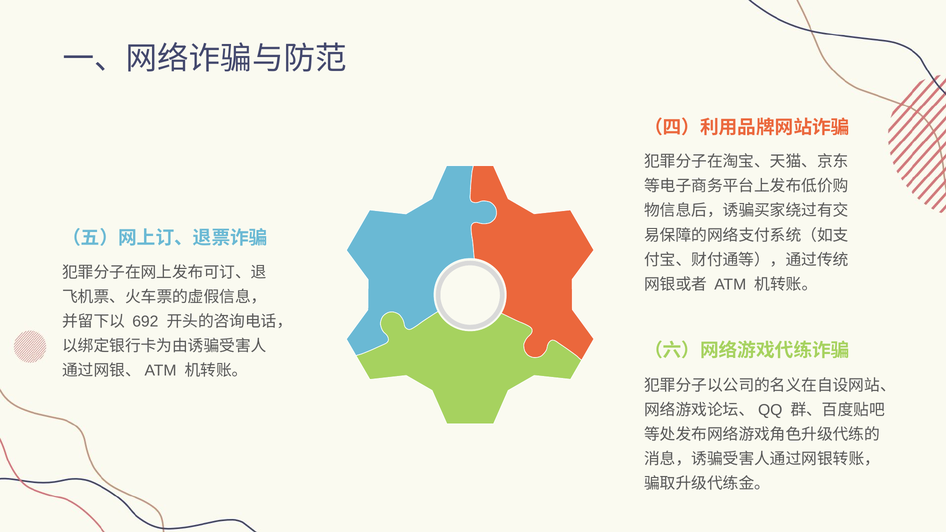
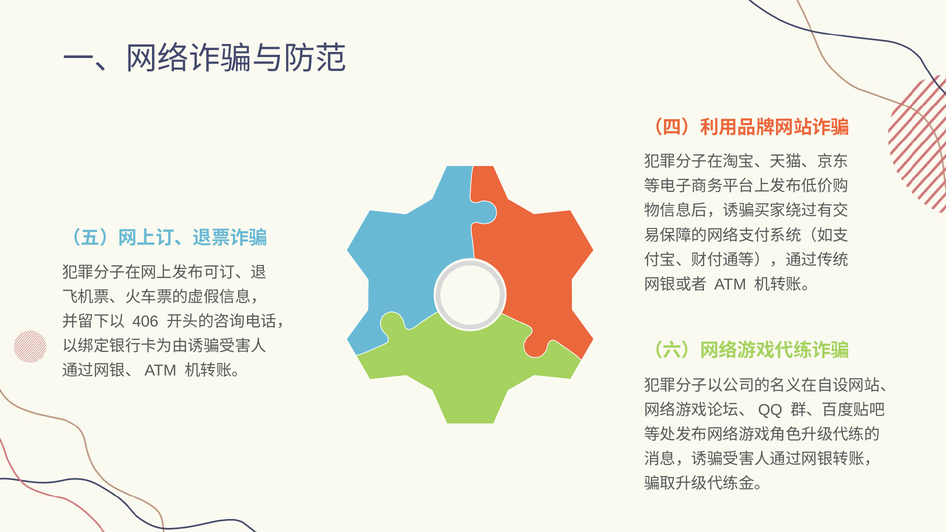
692: 692 -> 406
